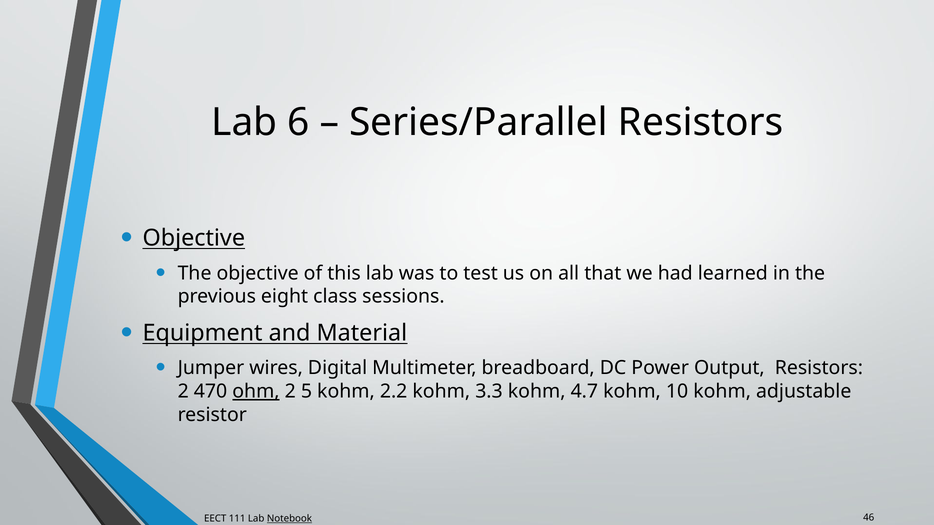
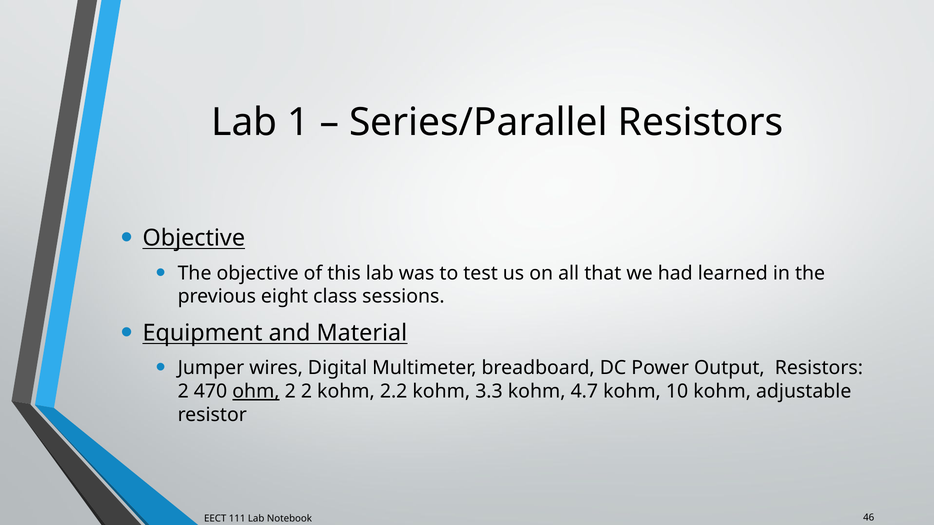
6: 6 -> 1
2 5: 5 -> 2
Notebook underline: present -> none
